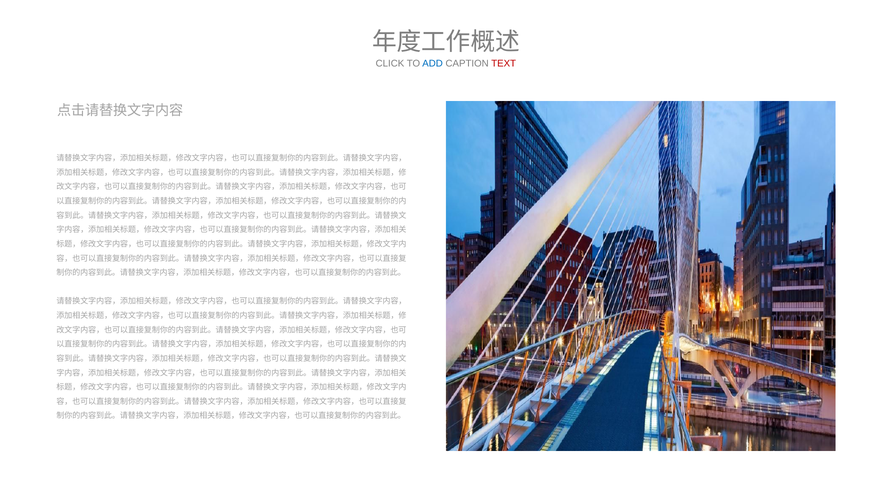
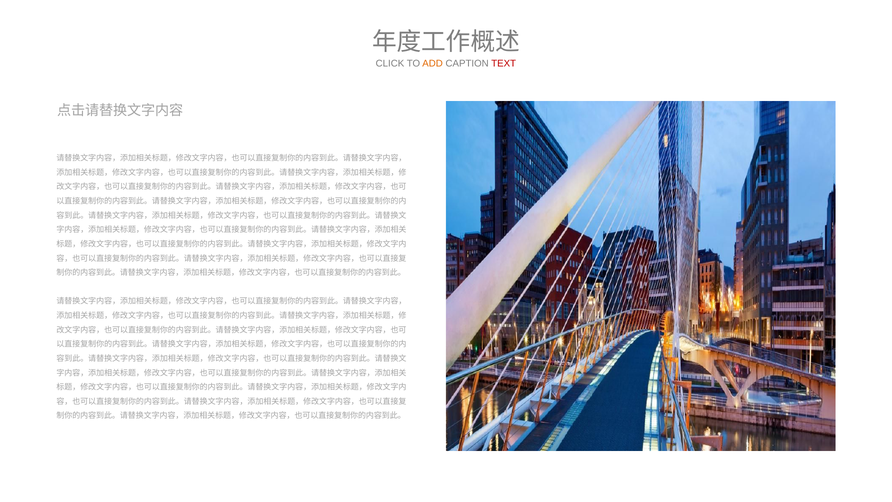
ADD colour: blue -> orange
